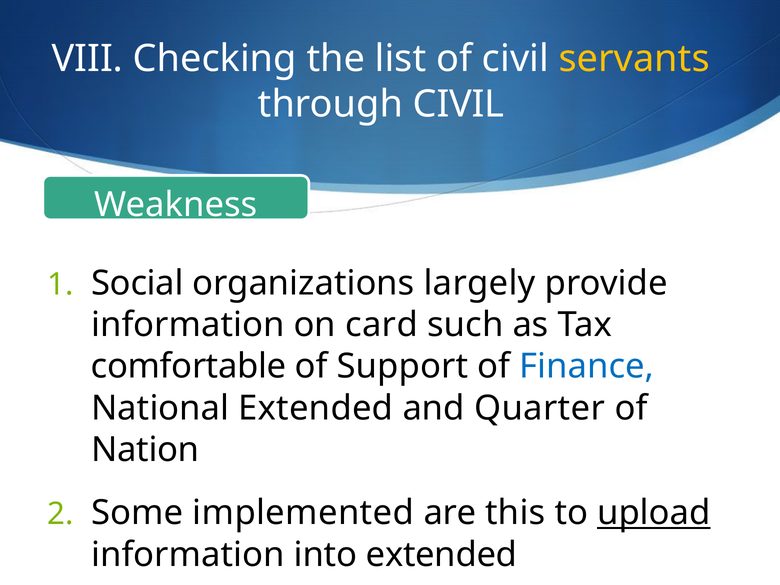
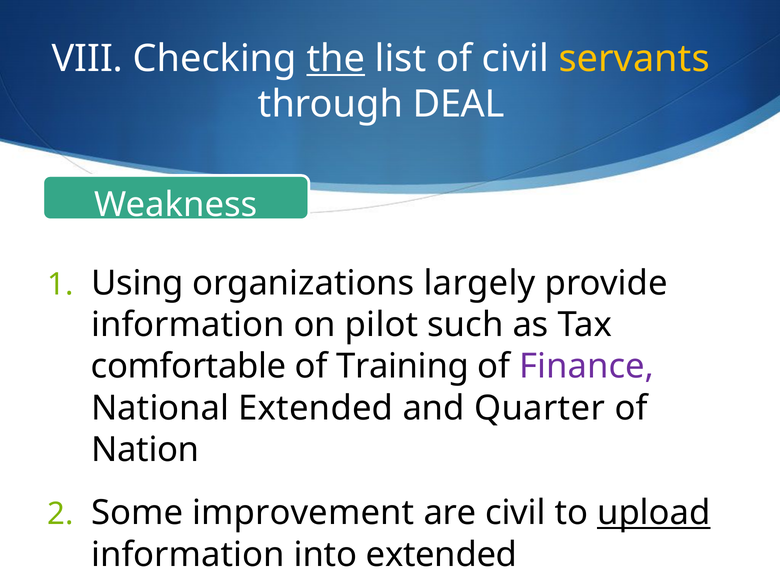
the underline: none -> present
through CIVIL: CIVIL -> DEAL
Social: Social -> Using
card: card -> pilot
Support: Support -> Training
Finance colour: blue -> purple
implemented: implemented -> improvement
are this: this -> civil
